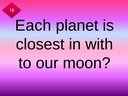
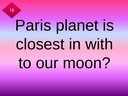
Each: Each -> Paris
